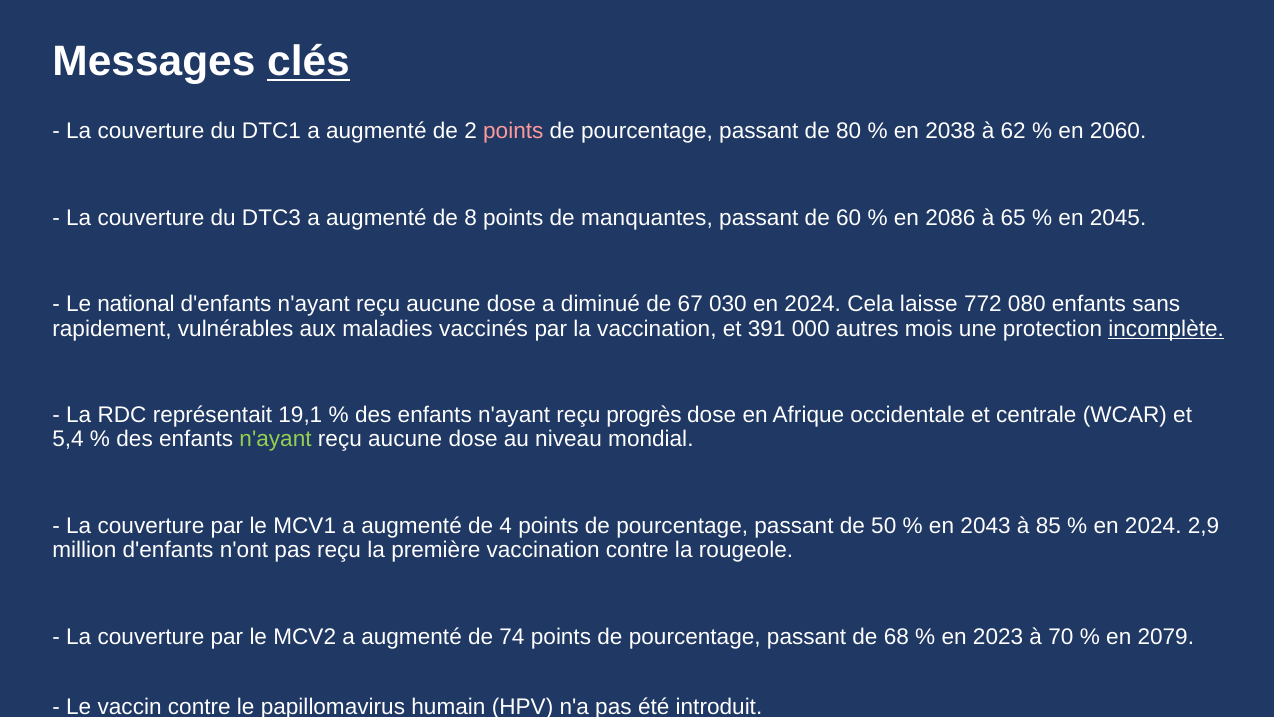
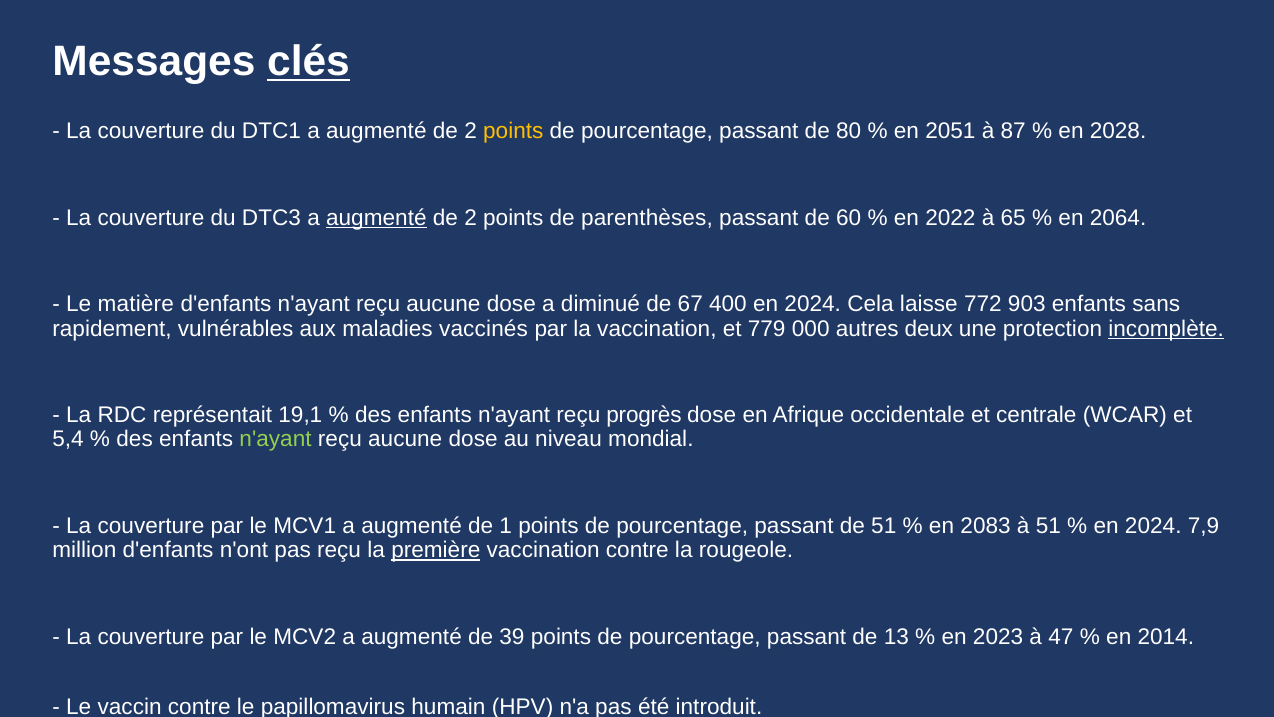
points at (513, 131) colour: pink -> yellow
2038: 2038 -> 2051
62: 62 -> 87
2060: 2060 -> 2028
augmenté at (376, 218) underline: none -> present
8 at (471, 218): 8 -> 2
manquantes: manquantes -> parenthèses
2086: 2086 -> 2022
2045: 2045 -> 2064
national: national -> matière
030: 030 -> 400
080: 080 -> 903
391: 391 -> 779
mois: mois -> deux
4: 4 -> 1
de 50: 50 -> 51
2043: 2043 -> 2083
à 85: 85 -> 51
2,9: 2,9 -> 7,9
première underline: none -> present
74: 74 -> 39
68: 68 -> 13
70: 70 -> 47
2079: 2079 -> 2014
